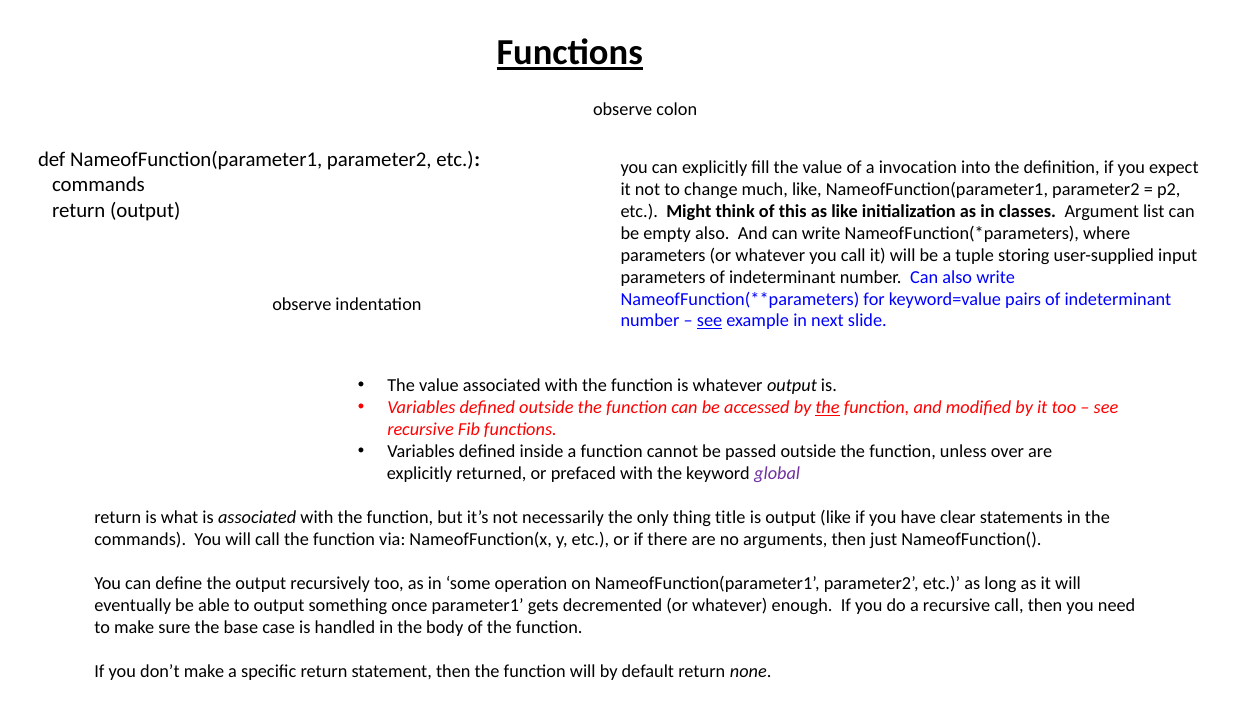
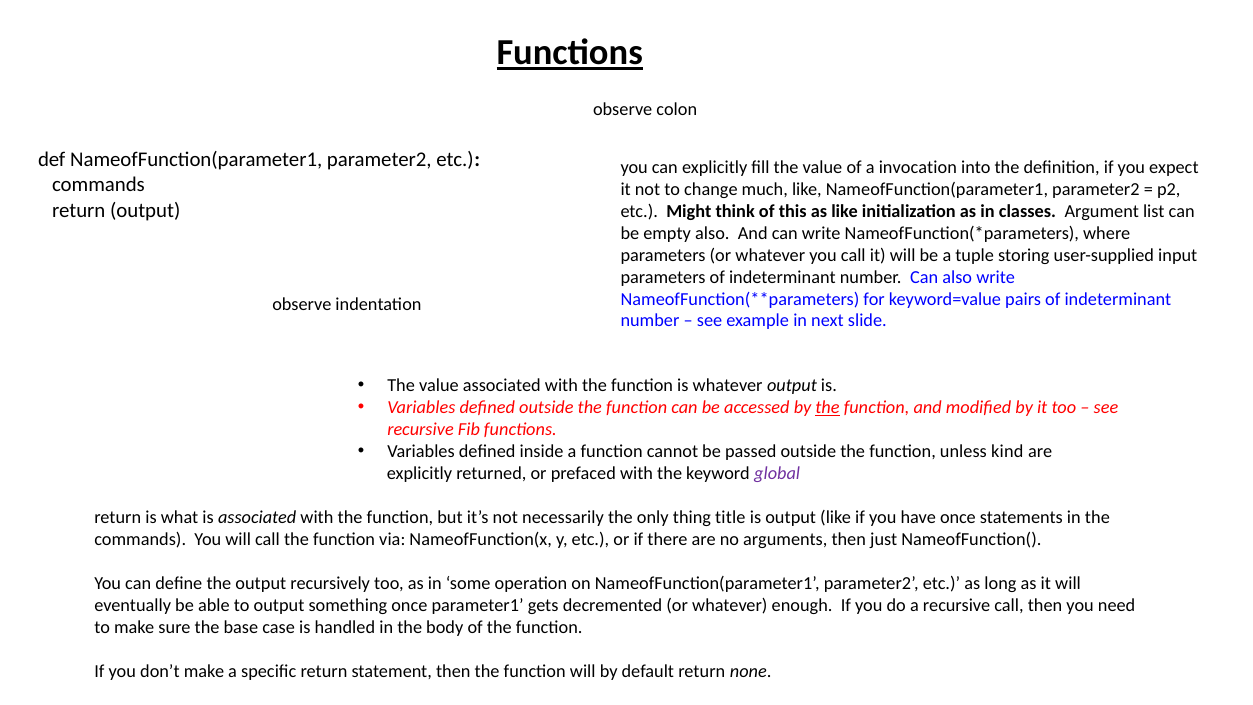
see at (710, 321) underline: present -> none
over: over -> kind
have clear: clear -> once
